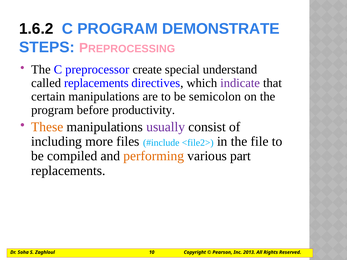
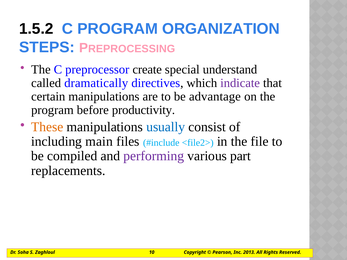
1.6.2: 1.6.2 -> 1.5.2
DEMONSTRATE: DEMONSTRATE -> ORGANIZATION
called replacements: replacements -> dramatically
semicolon: semicolon -> advantage
usually colour: purple -> blue
more: more -> main
performing colour: orange -> purple
